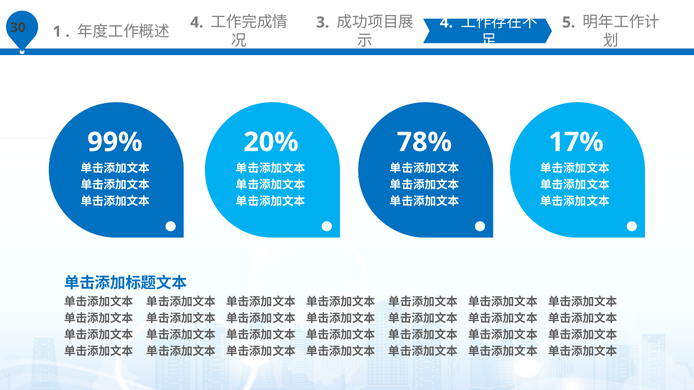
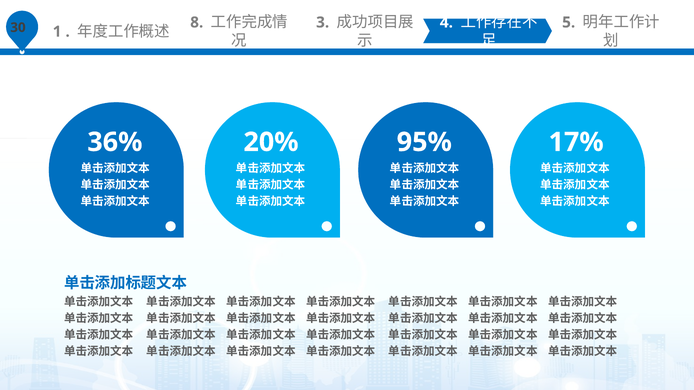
4 at (197, 22): 4 -> 8
99%: 99% -> 36%
78%: 78% -> 95%
